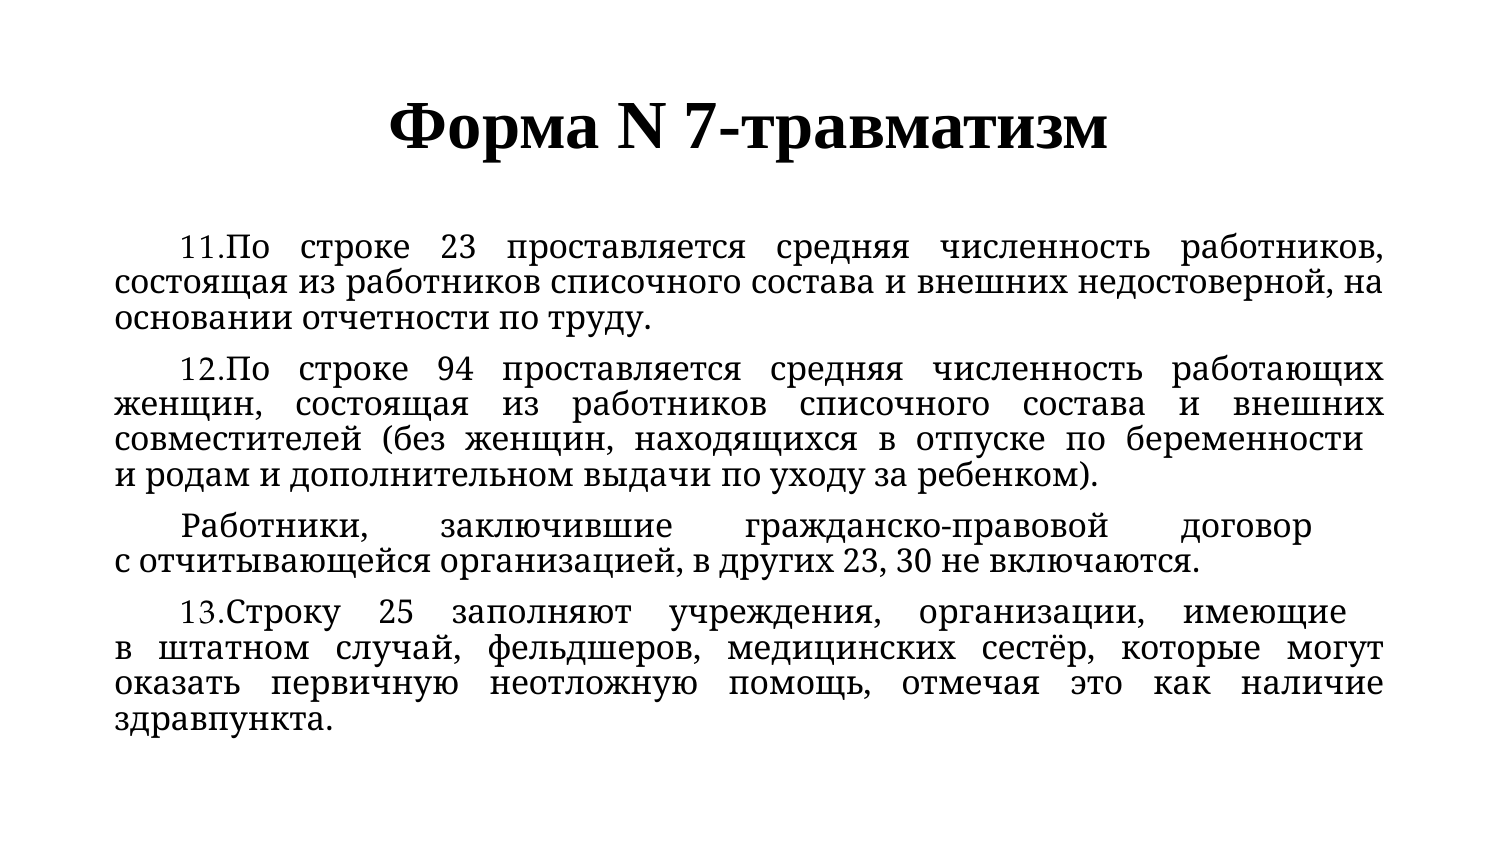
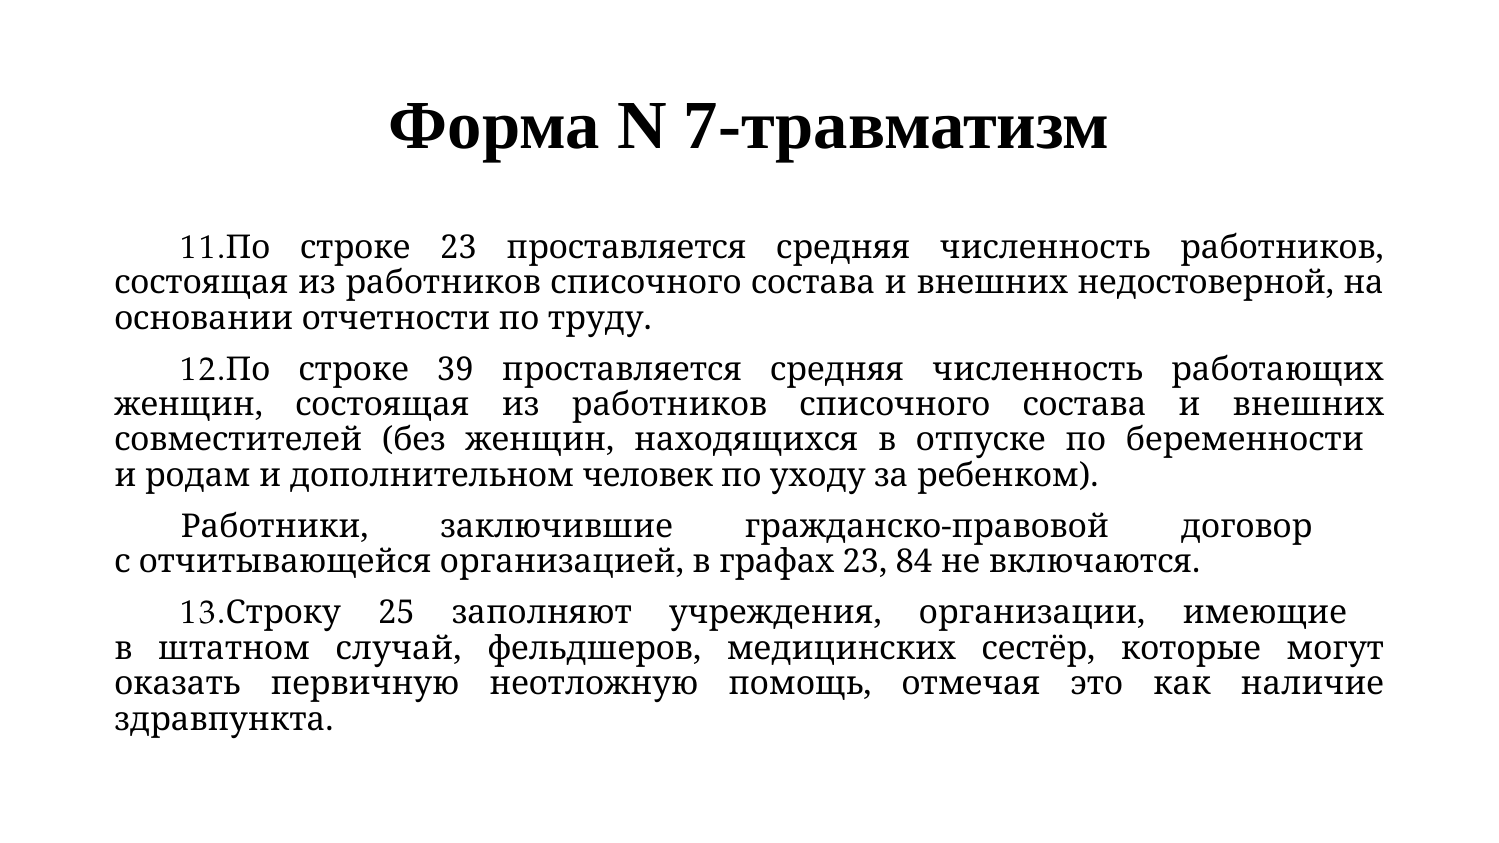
94: 94 -> 39
выдачи: выдачи -> человек
других: других -> графах
30: 30 -> 84
